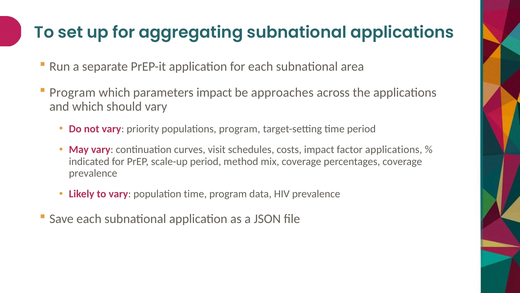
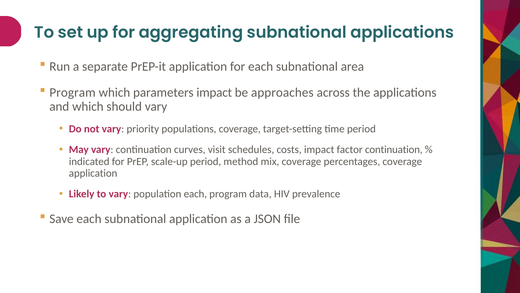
populations program: program -> coverage
factor applications: applications -> continuation
prevalence at (93, 173): prevalence -> application
population time: time -> each
